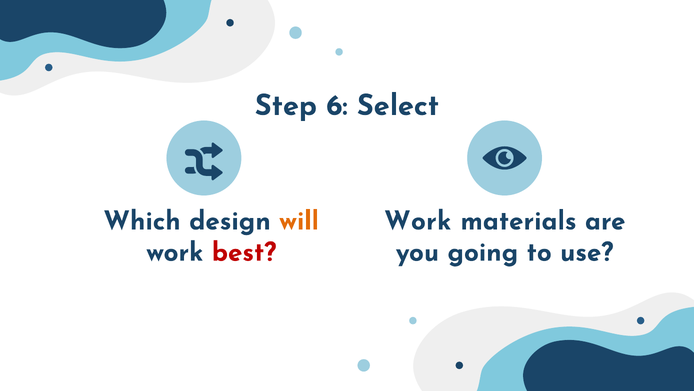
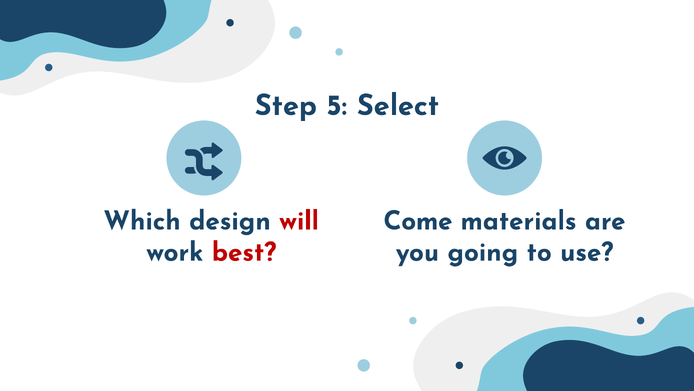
6: 6 -> 5
will colour: orange -> red
Work at (418, 220): Work -> Come
